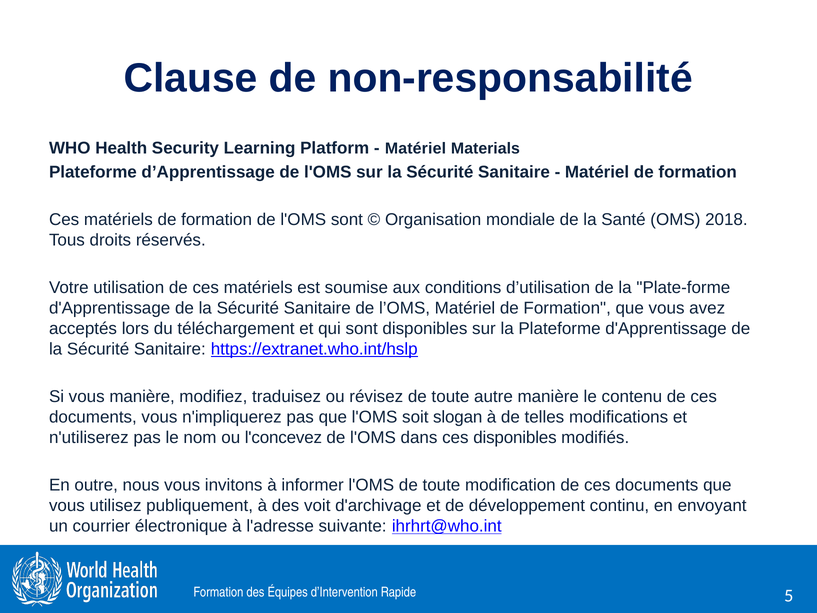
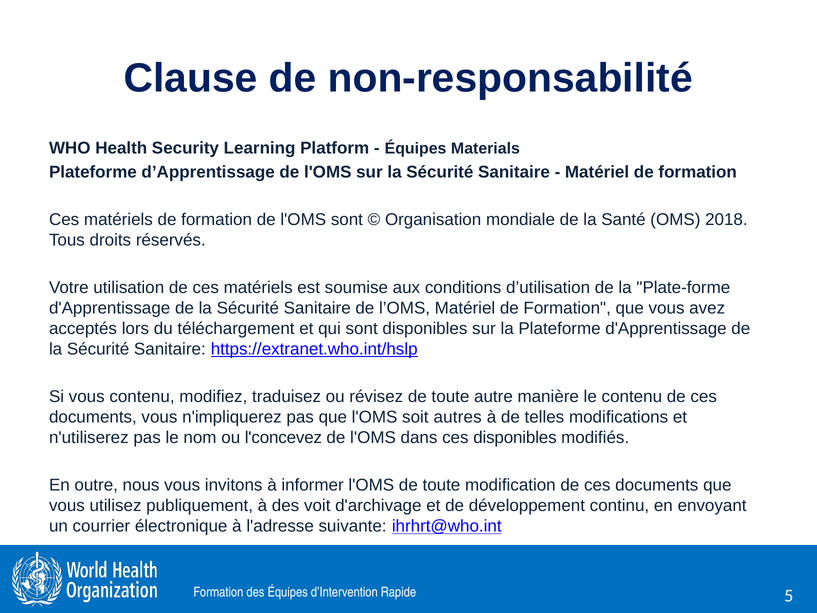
Matériel at (415, 148): Matériel -> Équipes
vous manière: manière -> contenu
slogan: slogan -> autres
